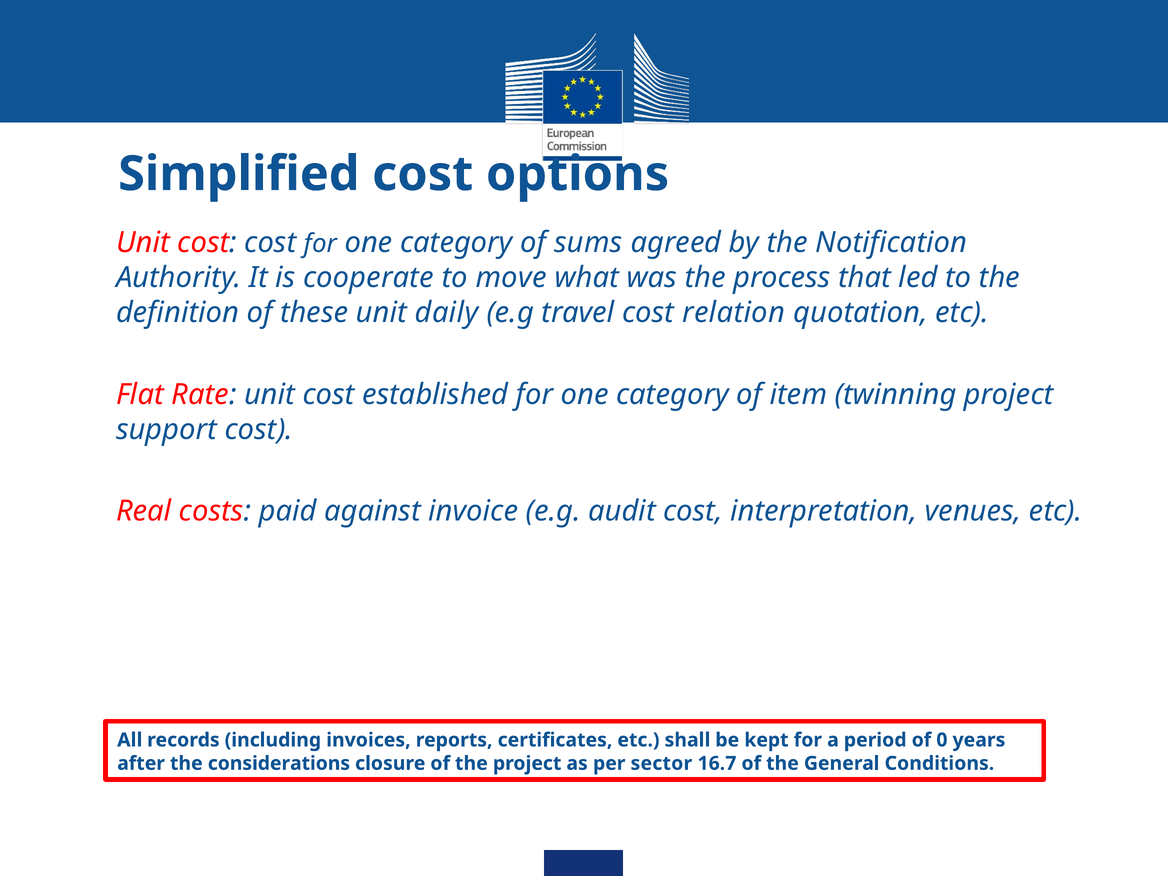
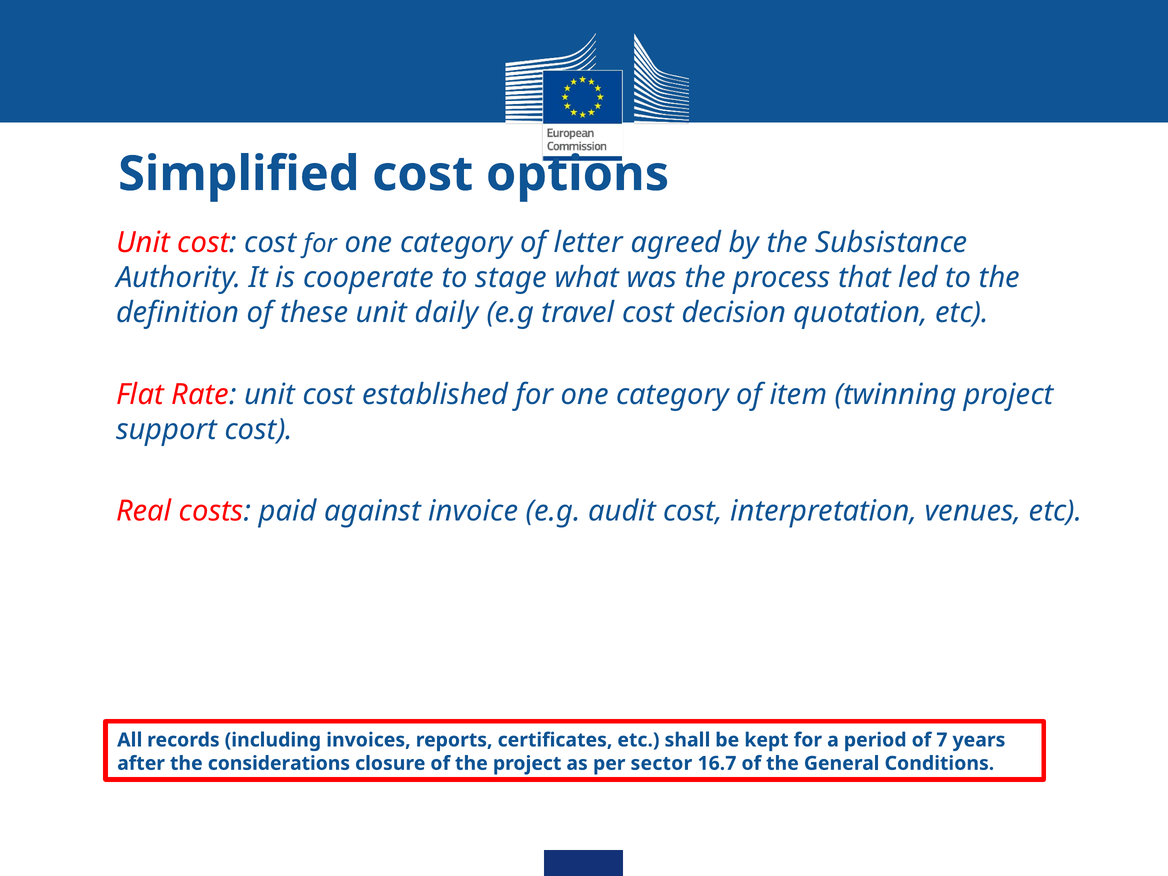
sums: sums -> letter
Notification: Notification -> Subsistance
move: move -> stage
relation: relation -> decision
0: 0 -> 7
